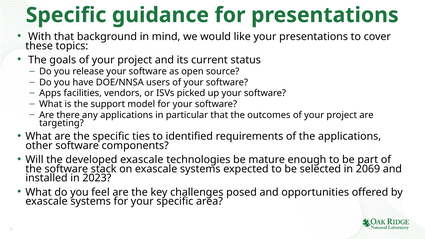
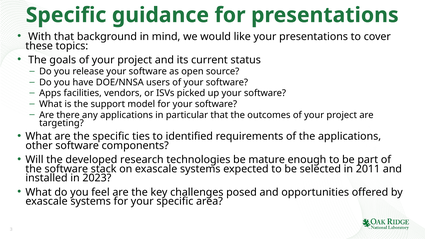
developed exascale: exascale -> research
2069: 2069 -> 2011
